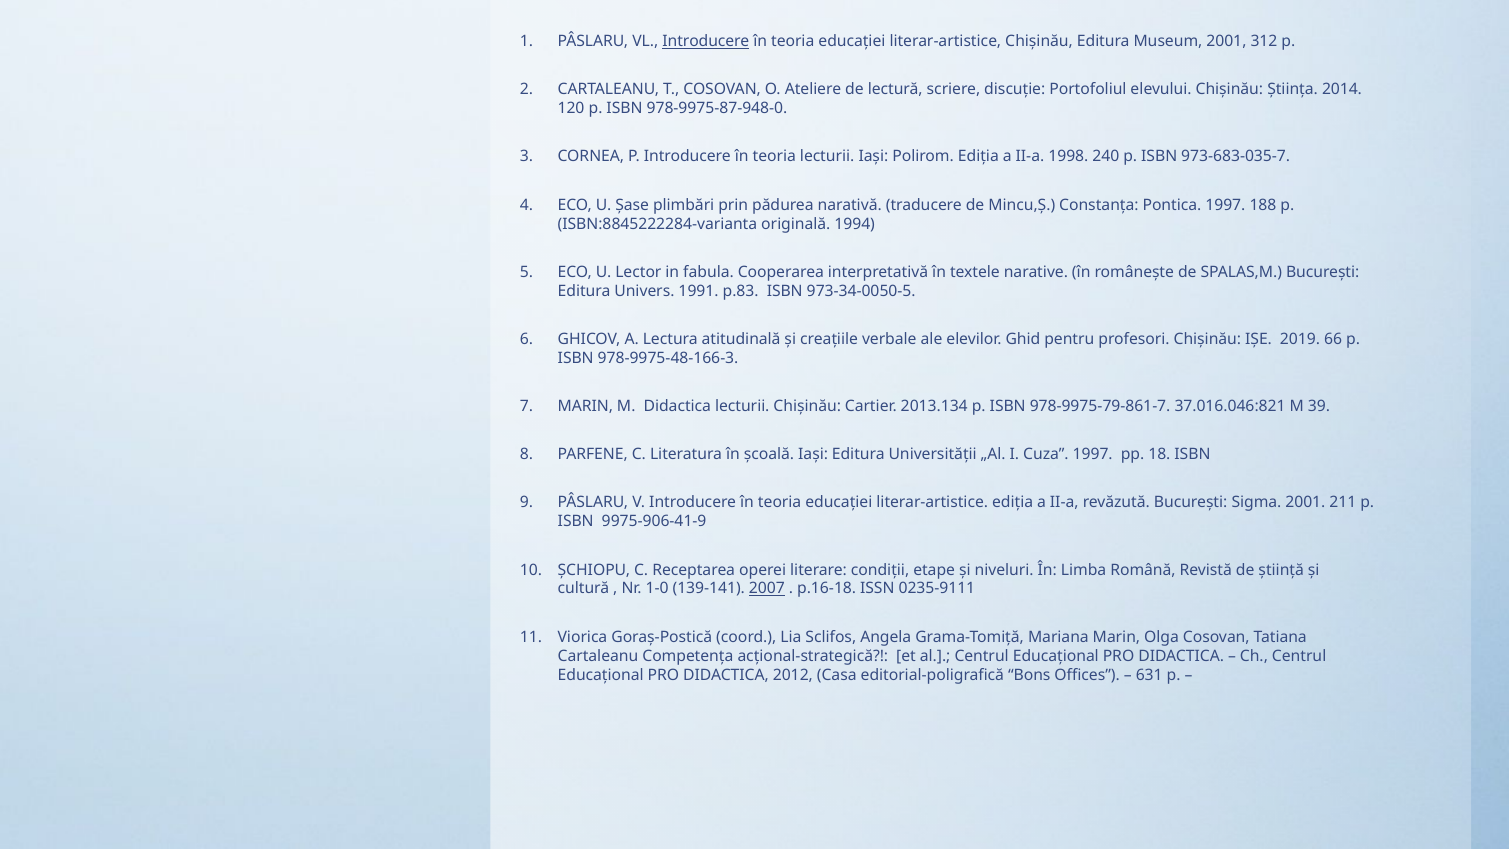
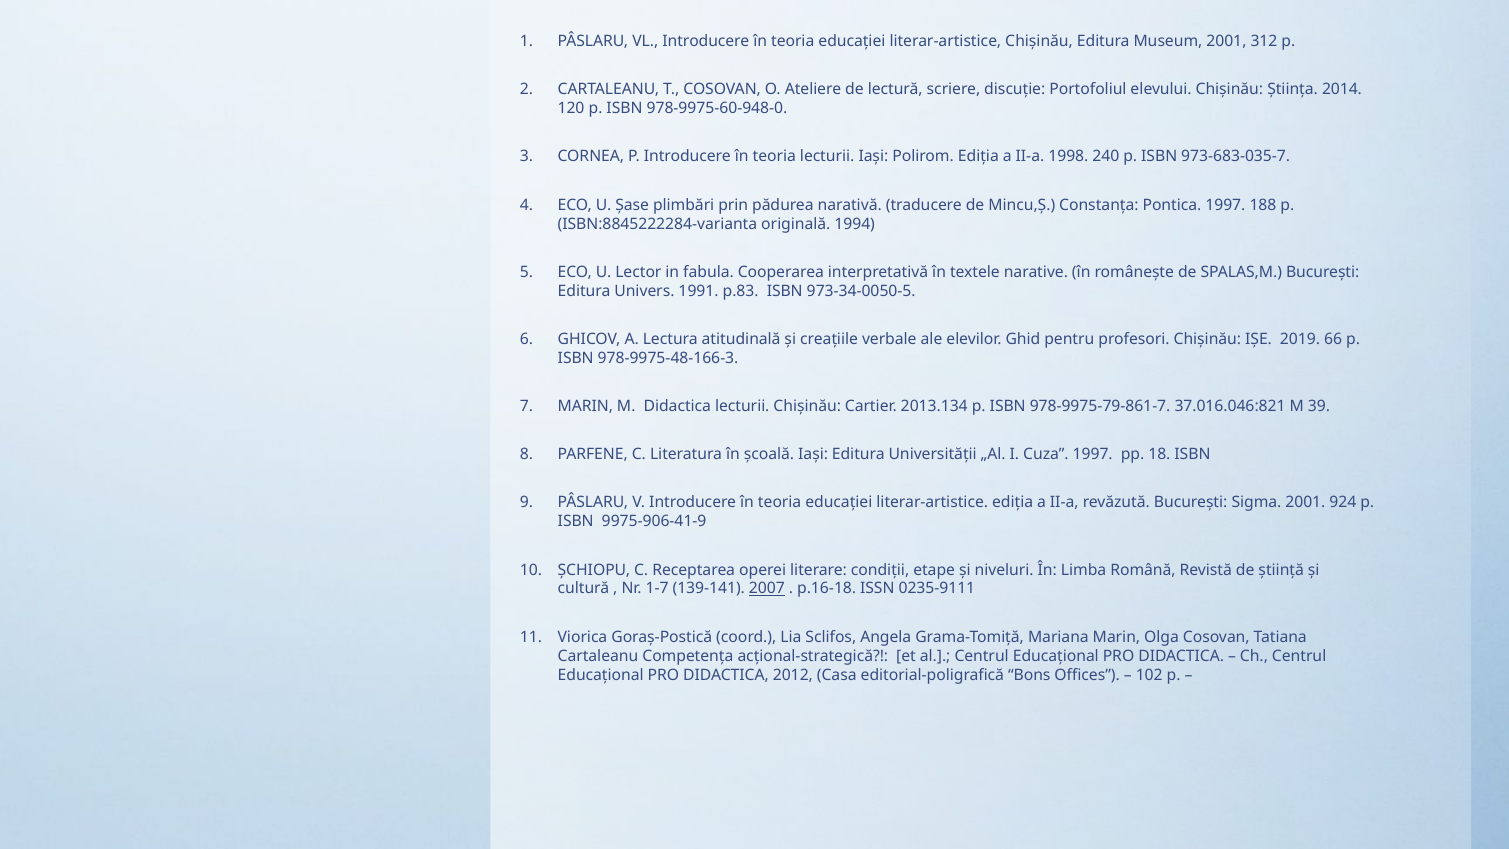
Introducere at (706, 41) underline: present -> none
978-9975-87-948-0: 978-9975-87-948-0 -> 978-9975-60-948-0
211: 211 -> 924
1-0: 1-0 -> 1-7
631: 631 -> 102
